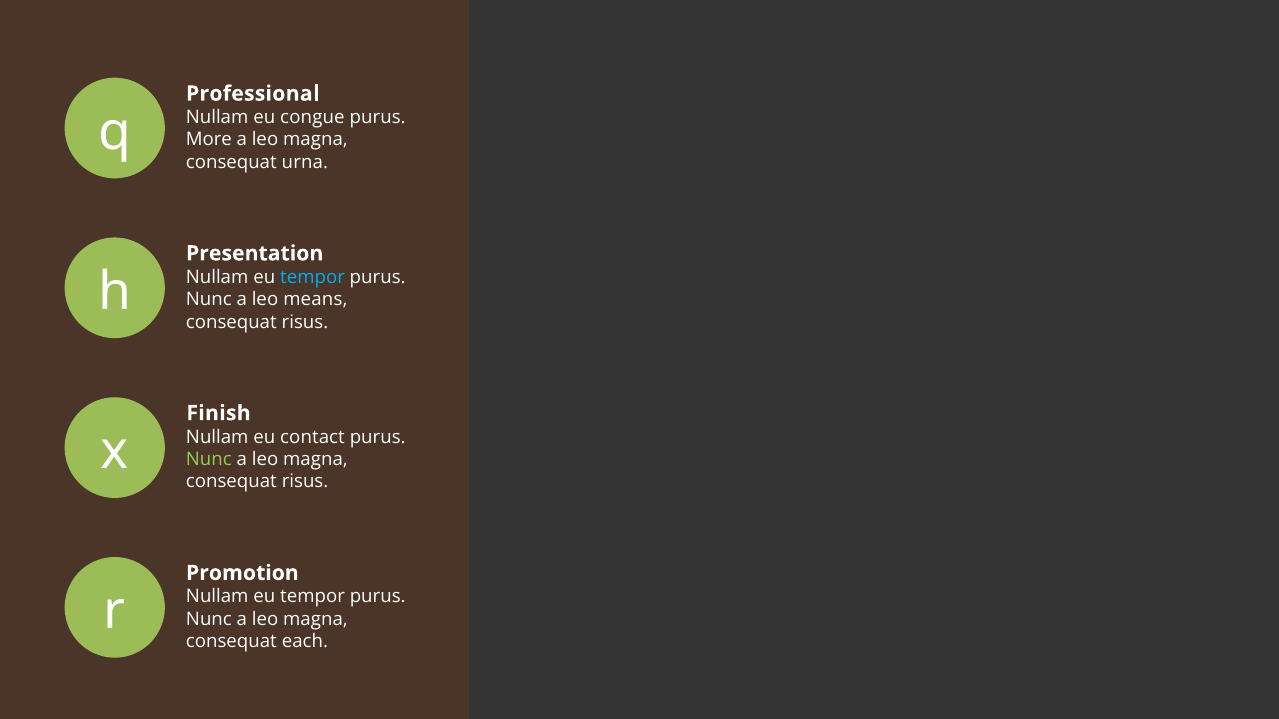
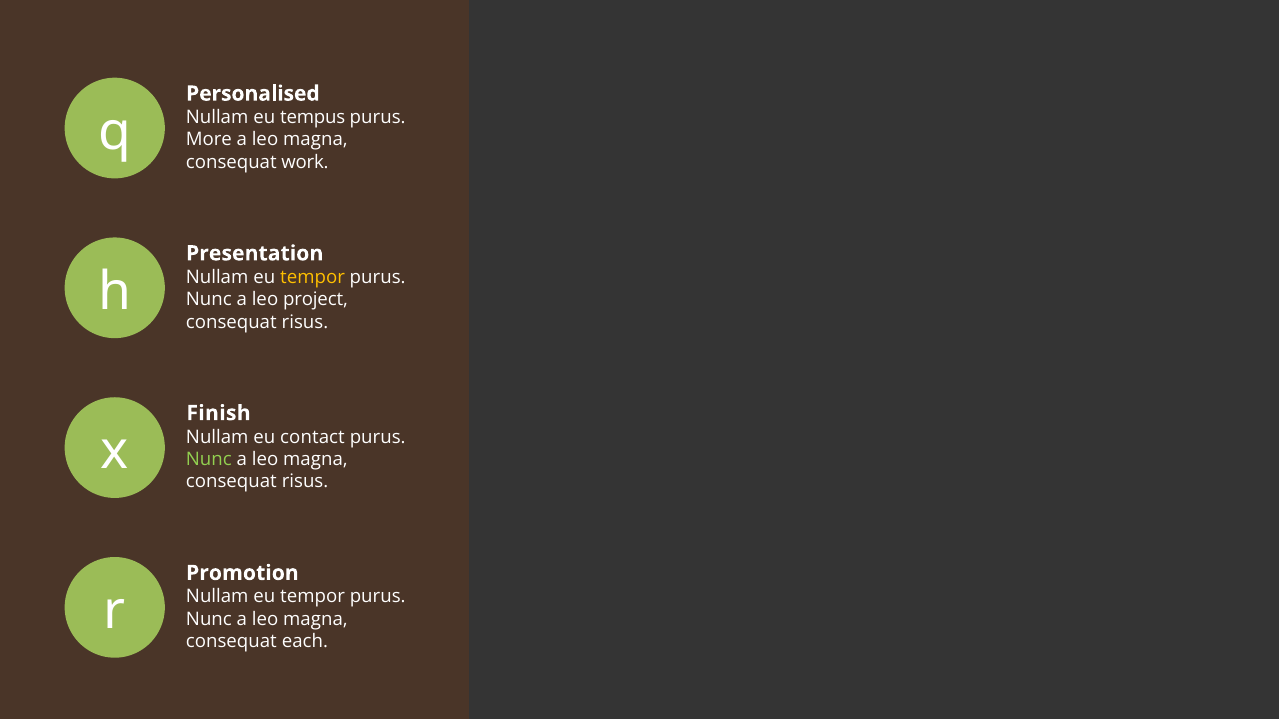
Professional: Professional -> Personalised
congue: congue -> tempus
urna: urna -> work
tempor at (313, 277) colour: light blue -> yellow
means: means -> project
